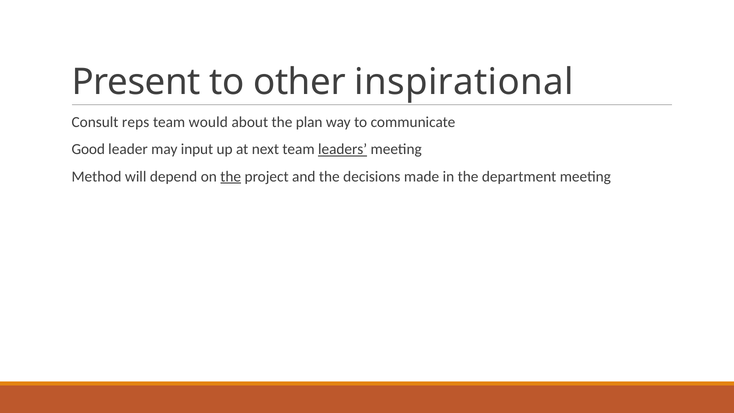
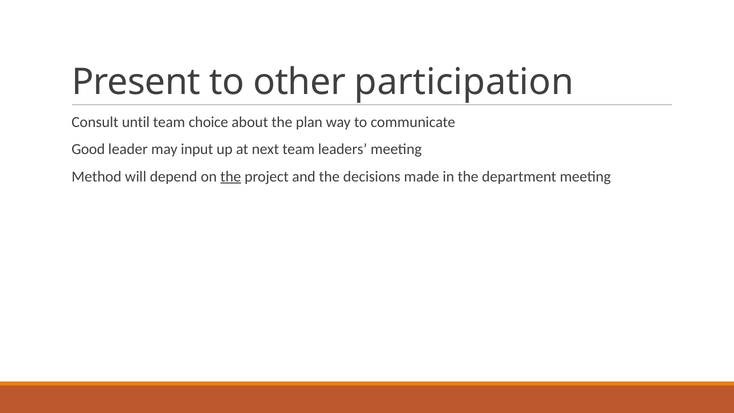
inspirational: inspirational -> participation
reps: reps -> until
would: would -> choice
leaders underline: present -> none
